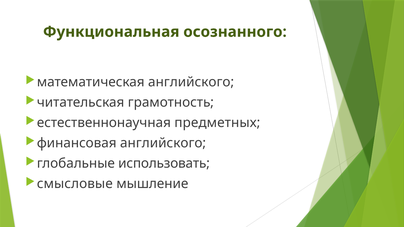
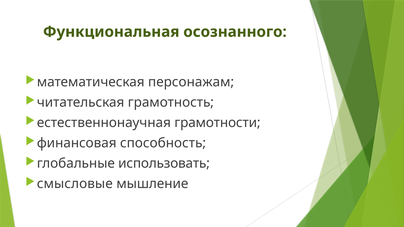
математическая английского: английского -> персонажам
предметных: предметных -> грамотности
финансовая английского: английского -> способность
